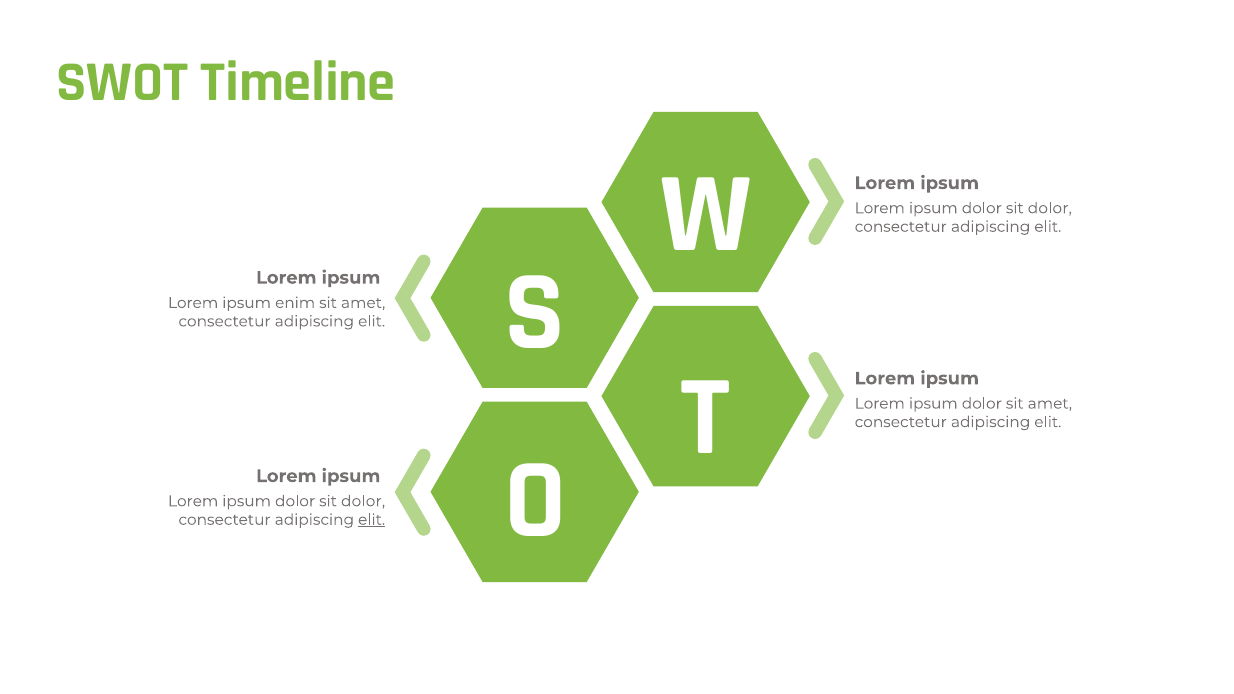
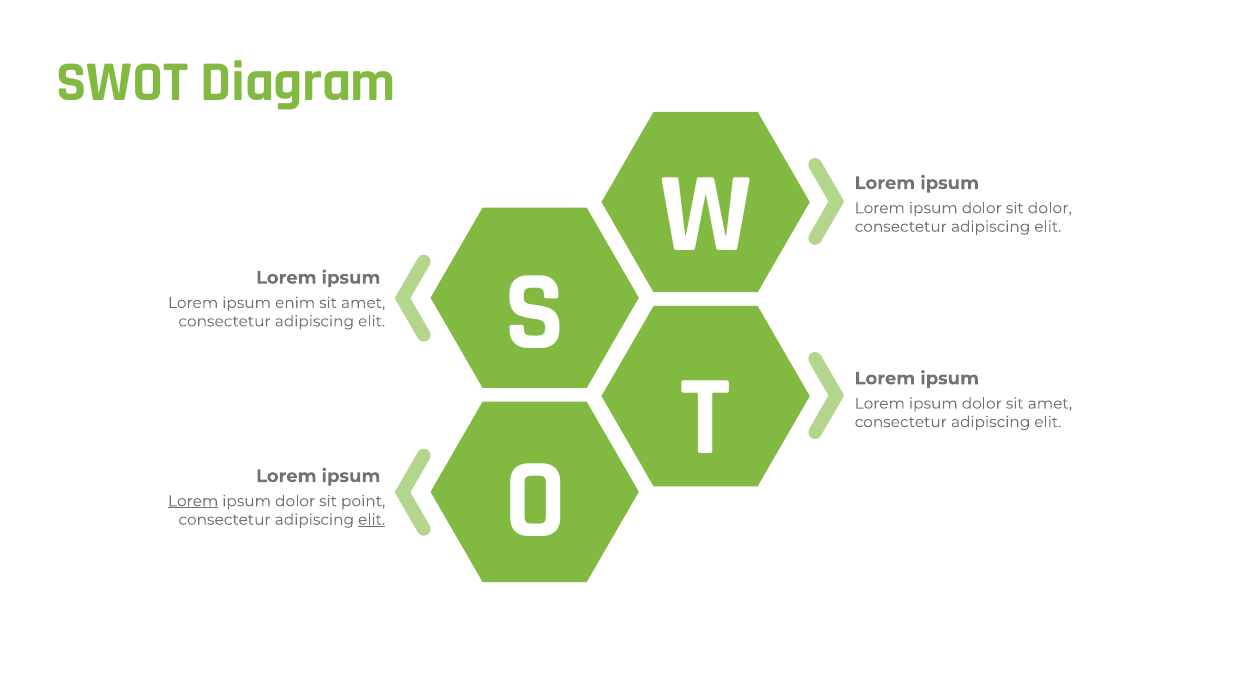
Timeline: Timeline -> Diagram
Lorem at (193, 501) underline: none -> present
dolor at (363, 501): dolor -> point
